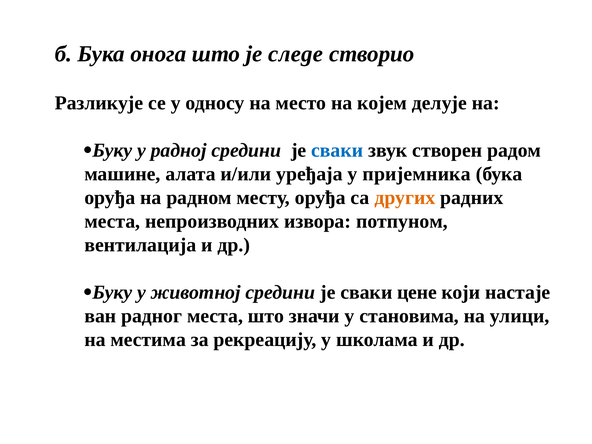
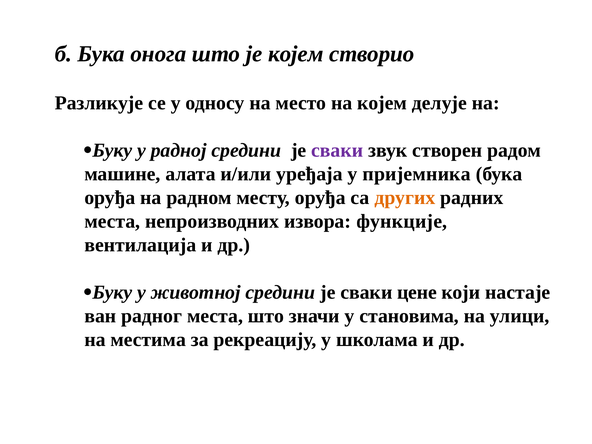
је следе: следе -> којем
сваки at (337, 150) colour: blue -> purple
потпуном: потпуном -> функције
